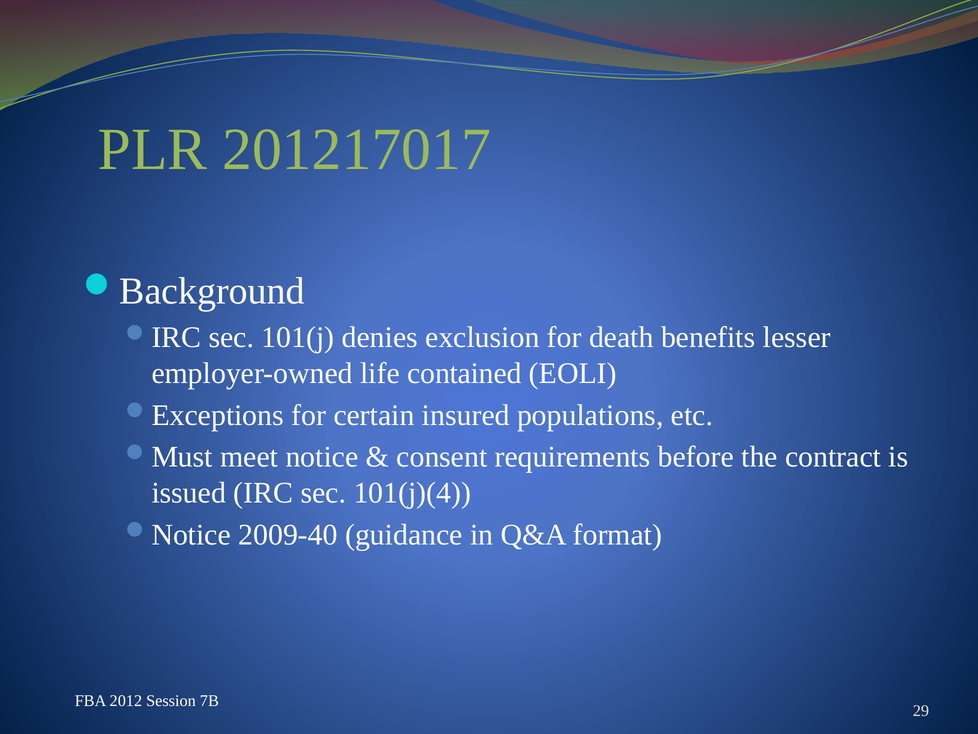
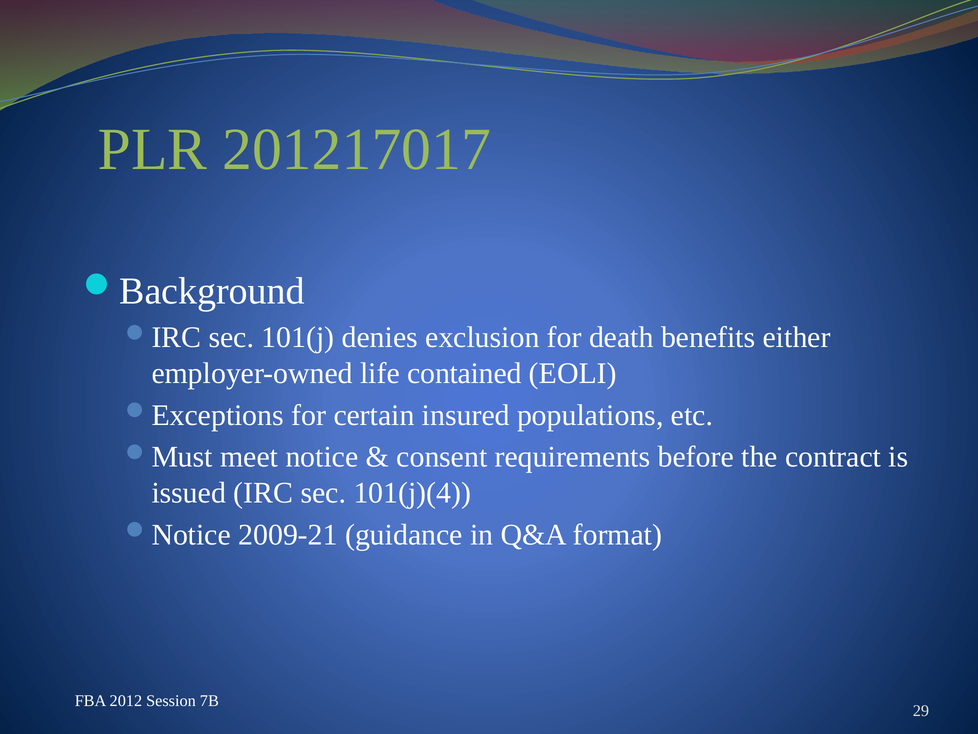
lesser: lesser -> either
2009-40: 2009-40 -> 2009-21
